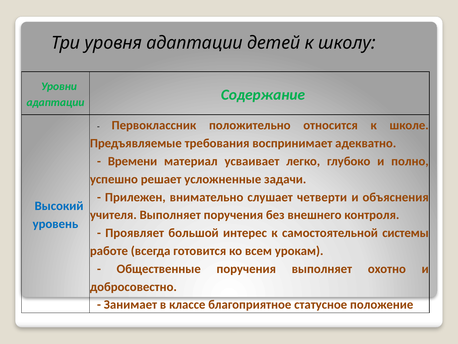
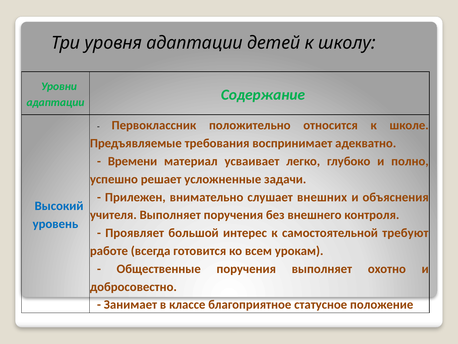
четверти: четверти -> внешних
системы: системы -> требуют
